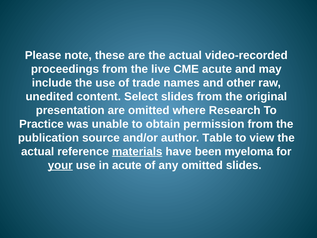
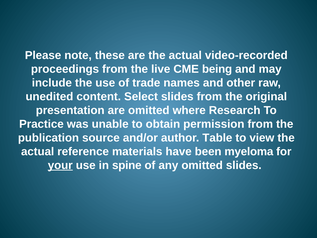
CME acute: acute -> being
materials underline: present -> none
in acute: acute -> spine
